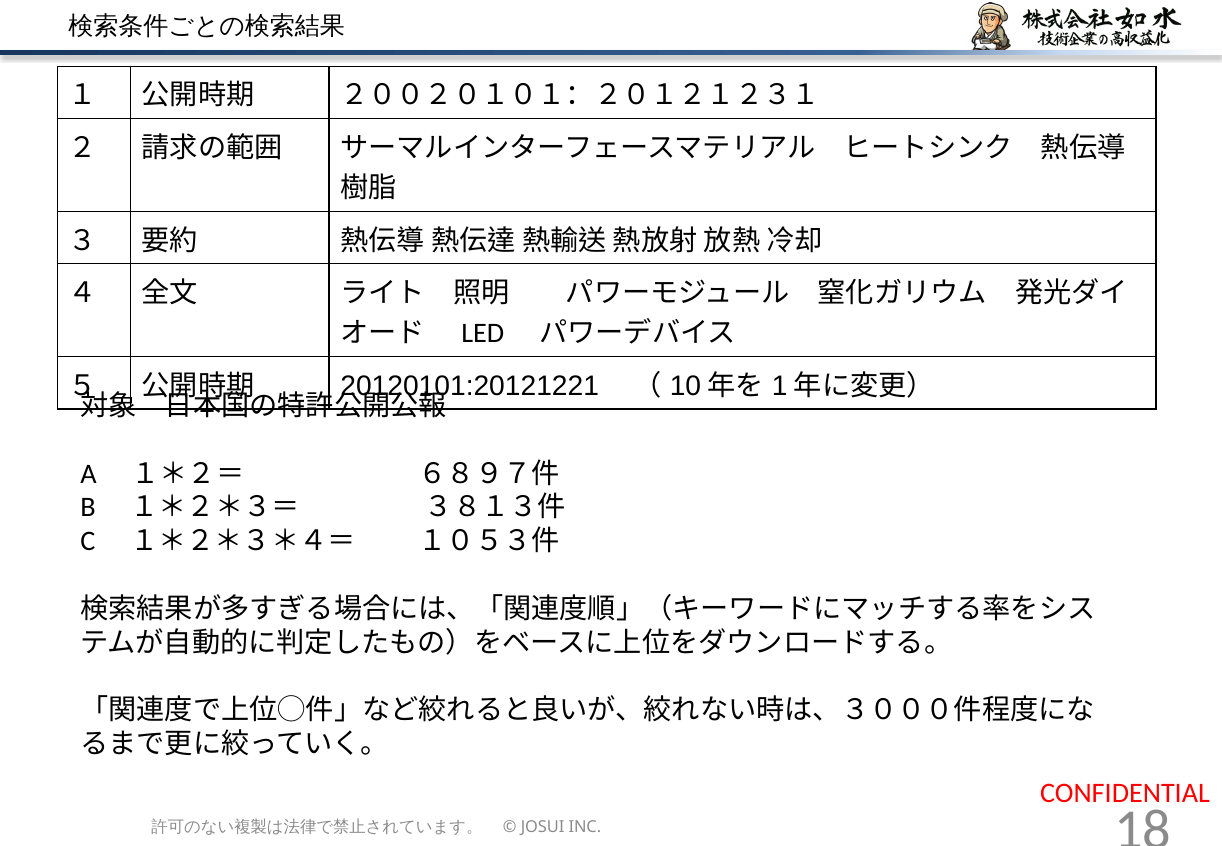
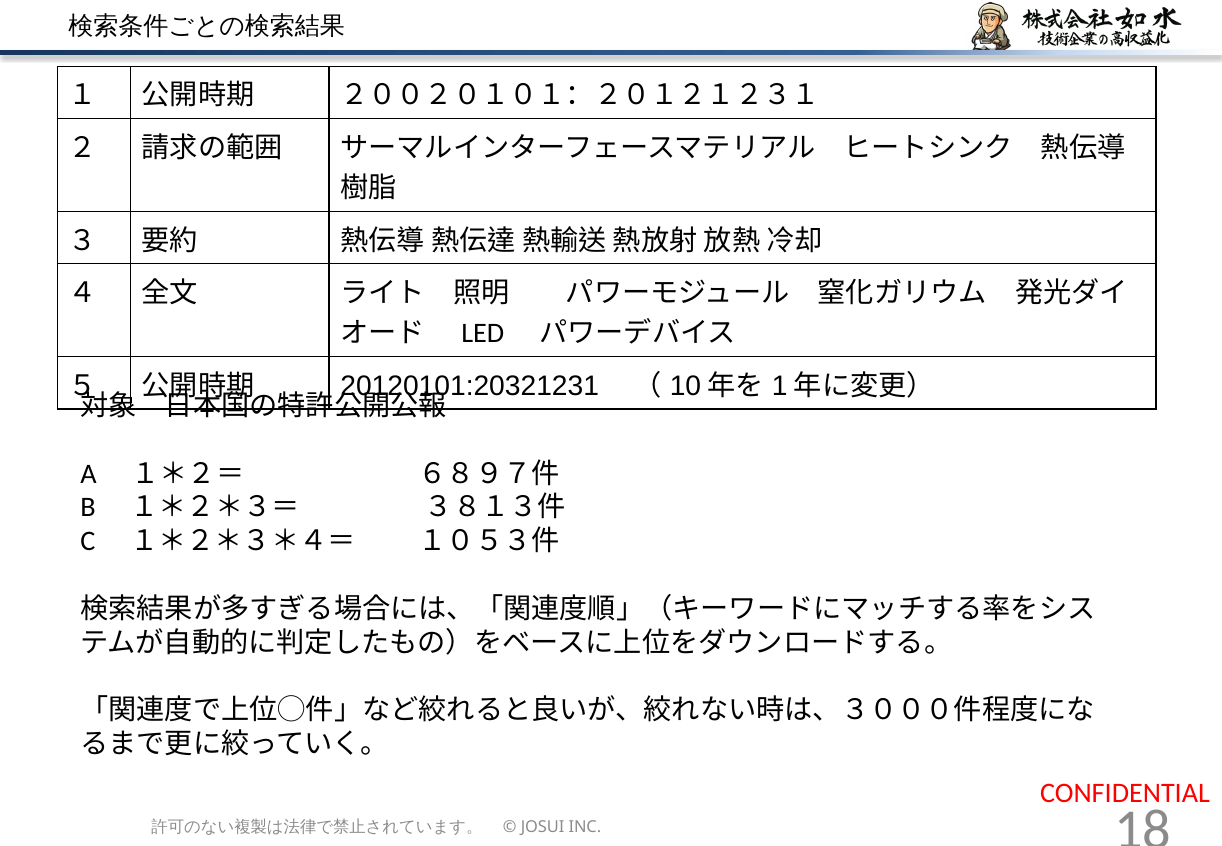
20120101:20121221: 20120101:20121221 -> 20120101:20321231
